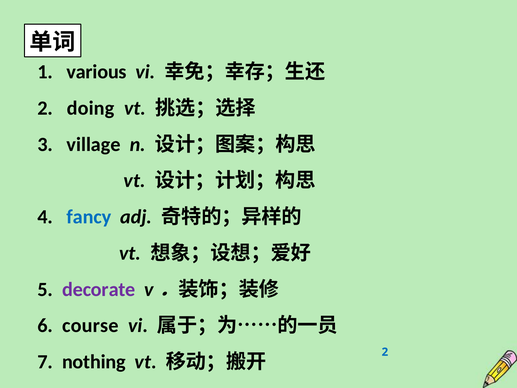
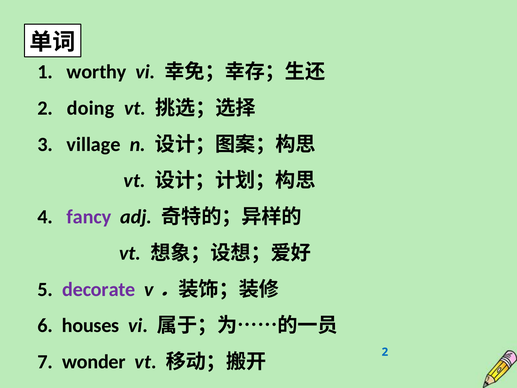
various: various -> worthy
fancy colour: blue -> purple
course: course -> houses
nothing: nothing -> wonder
